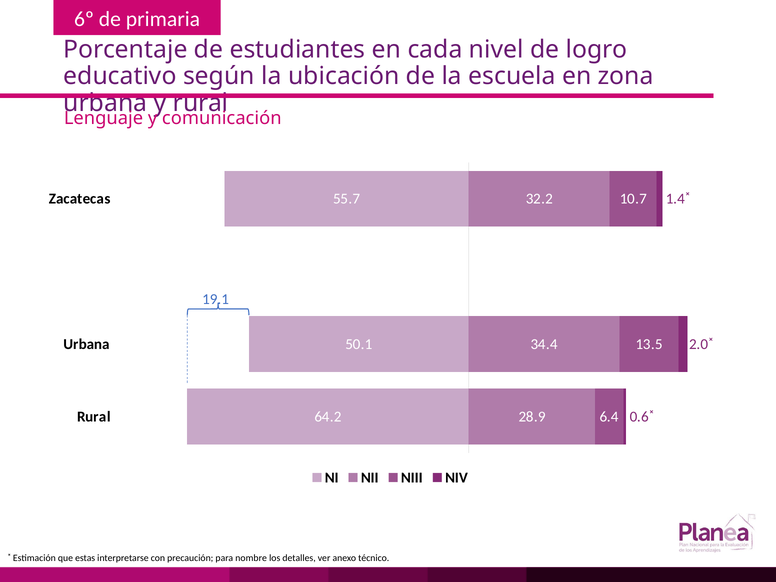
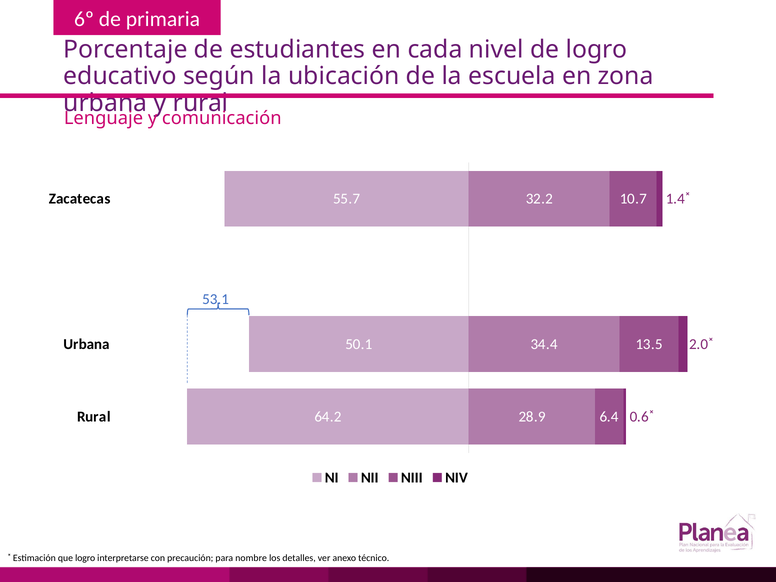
19.1: 19.1 -> 53.1
que estas: estas -> logro
